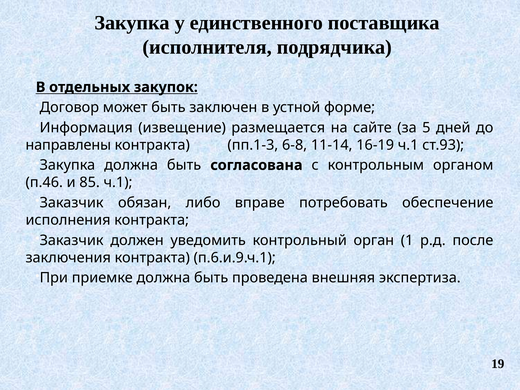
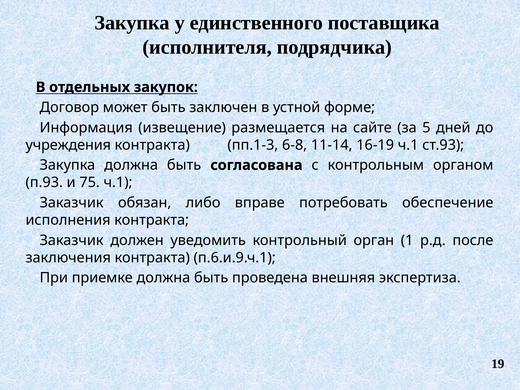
направлены: направлены -> учреждения
п.46: п.46 -> п.93
85: 85 -> 75
